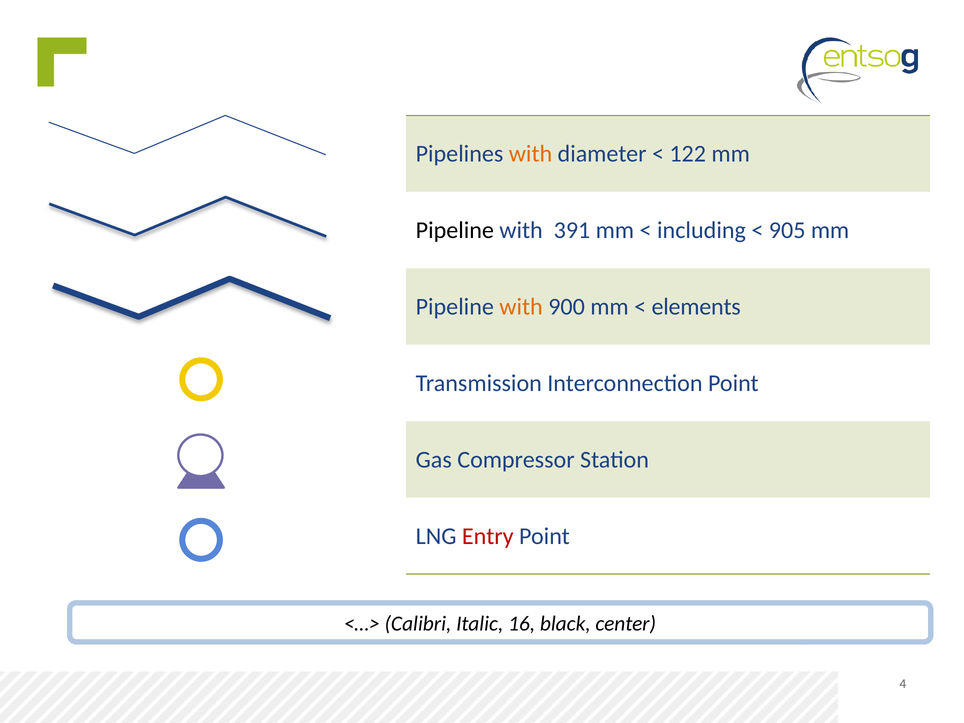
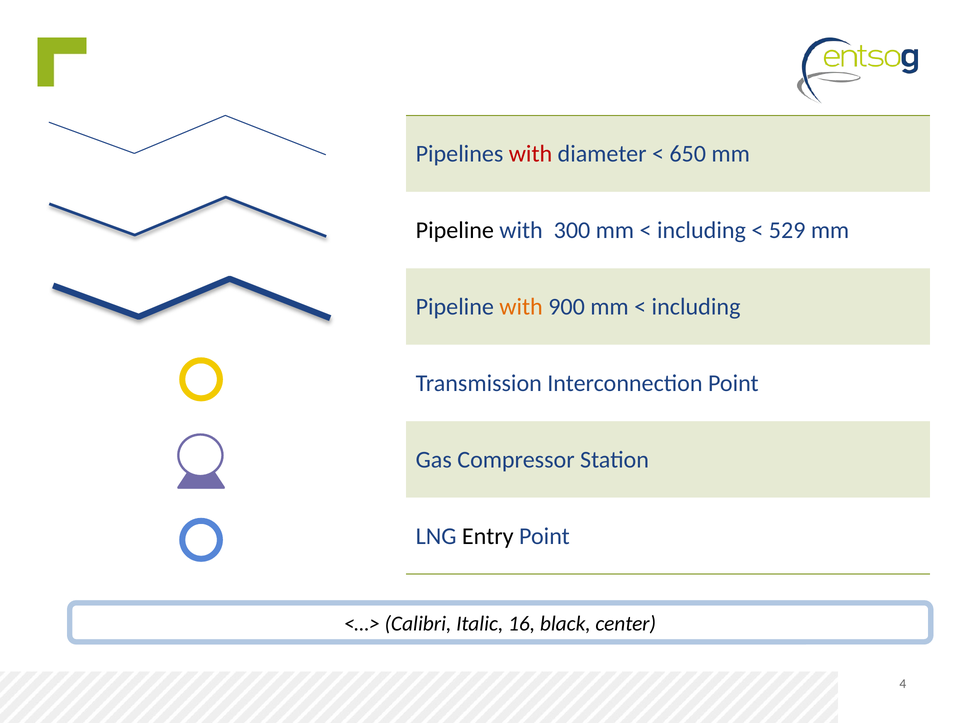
with at (530, 154) colour: orange -> red
122: 122 -> 650
391: 391 -> 300
905: 905 -> 529
elements at (696, 307): elements -> including
Entry colour: red -> black
